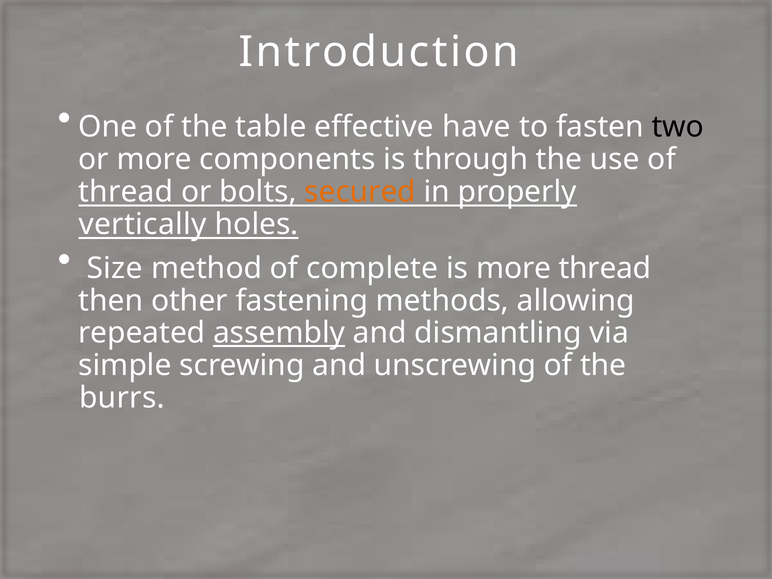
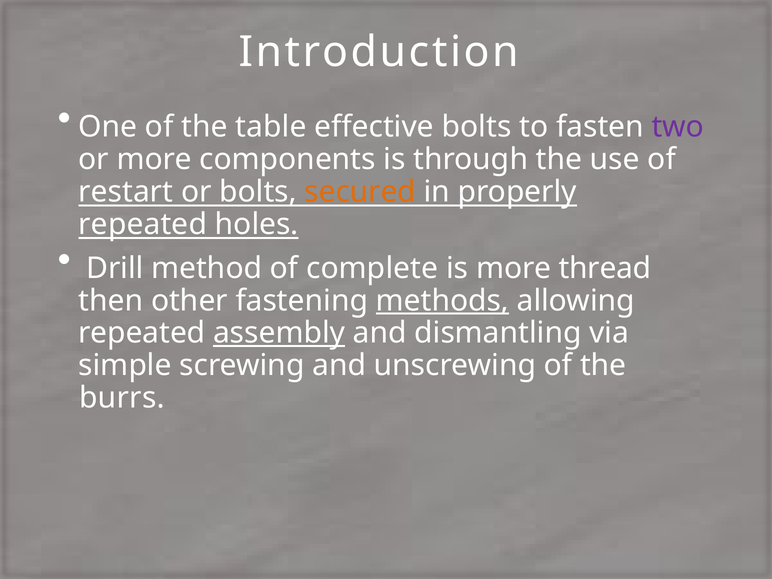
effective have: have -> bolts
two colour: black -> purple
thread at (126, 192): thread -> restart
vertically at (143, 224): vertically -> repeated
Size: Size -> Drill
methods underline: none -> present
